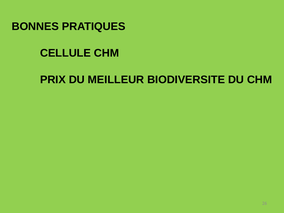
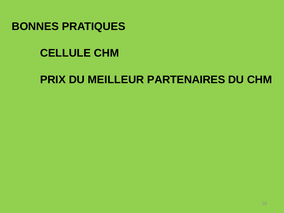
BIODIVERSITE: BIODIVERSITE -> PARTENAIRES
